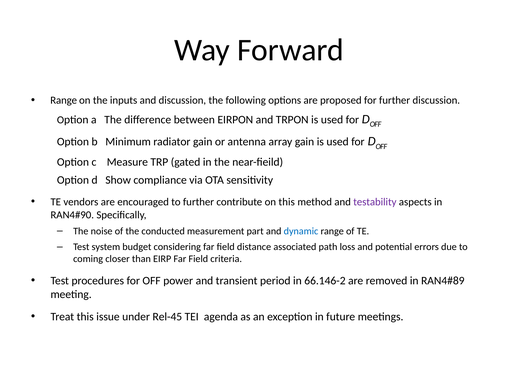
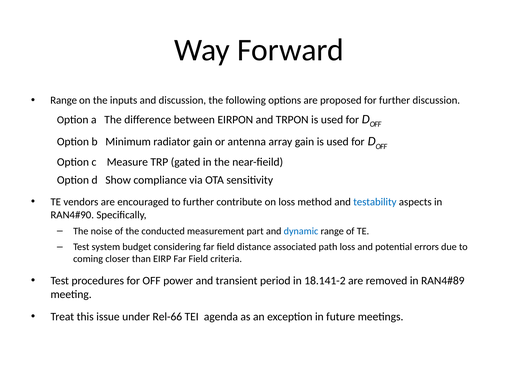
on this: this -> loss
testability colour: purple -> blue
66.146-2: 66.146-2 -> 18.141-2
Rel-45: Rel-45 -> Rel-66
